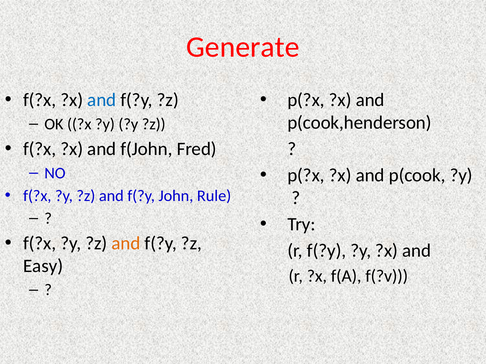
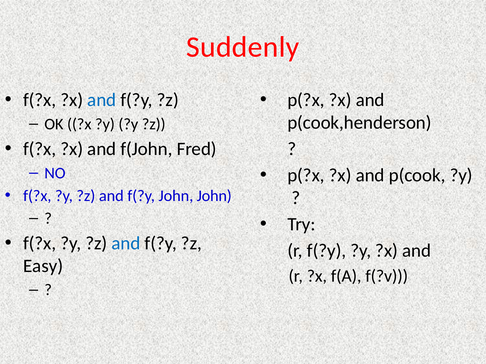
Generate: Generate -> Suddenly
John Rule: Rule -> John
and at (126, 244) colour: orange -> blue
